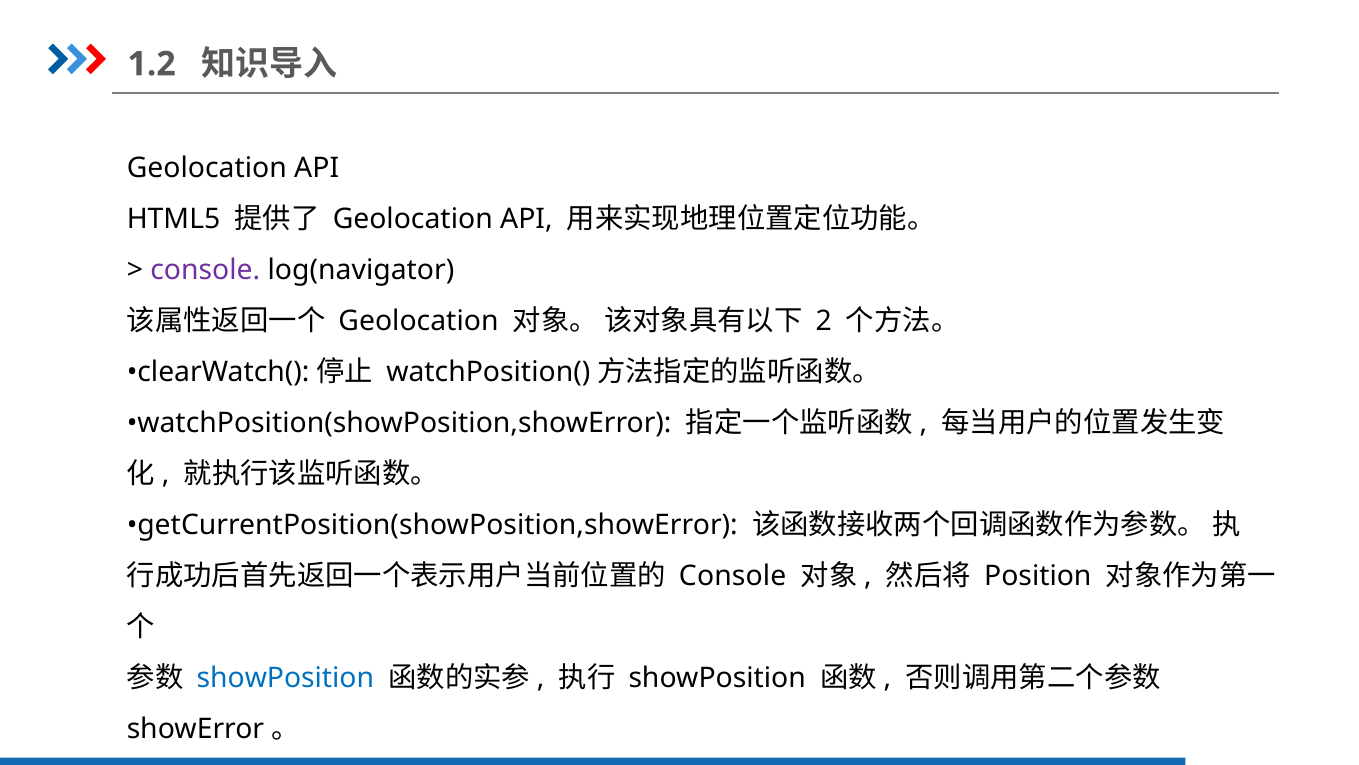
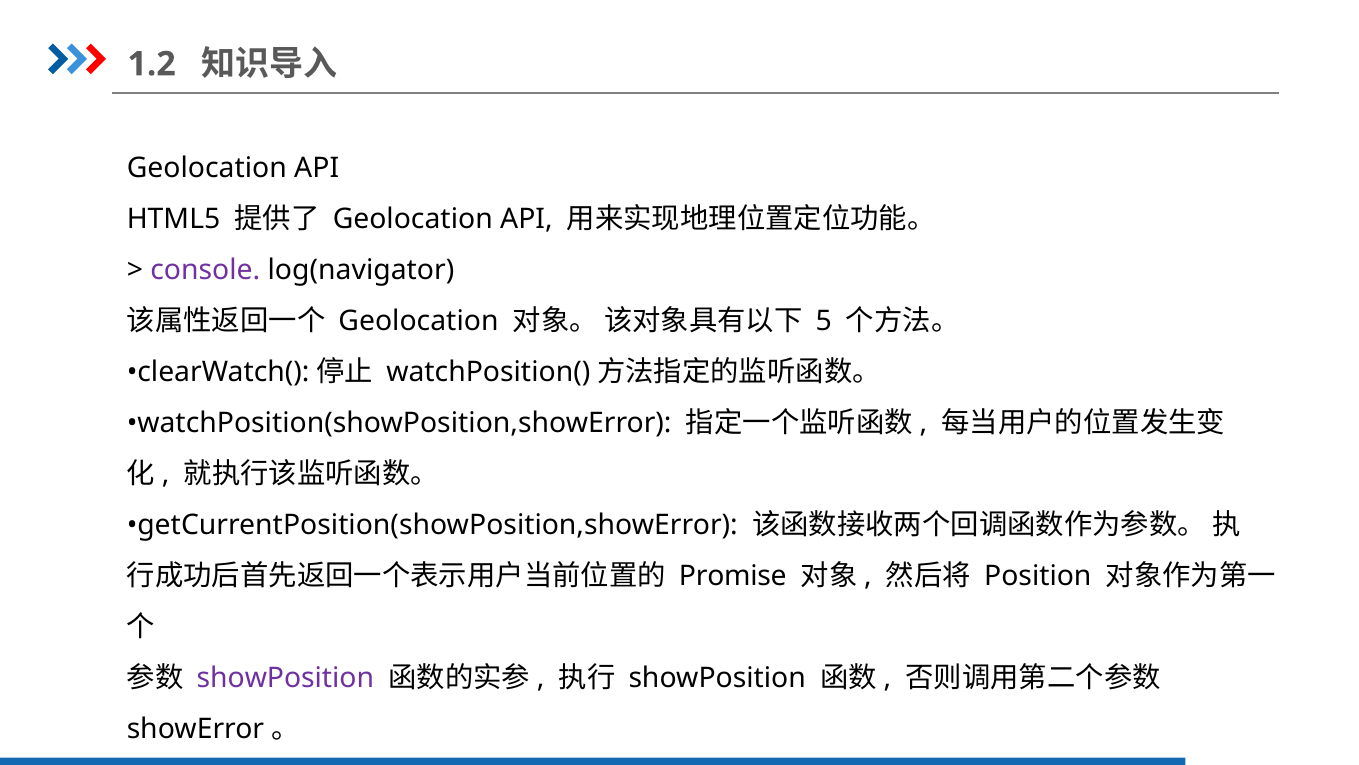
2: 2 -> 5
Console at (733, 576): Console -> Promise
showPosition at (285, 678) colour: blue -> purple
